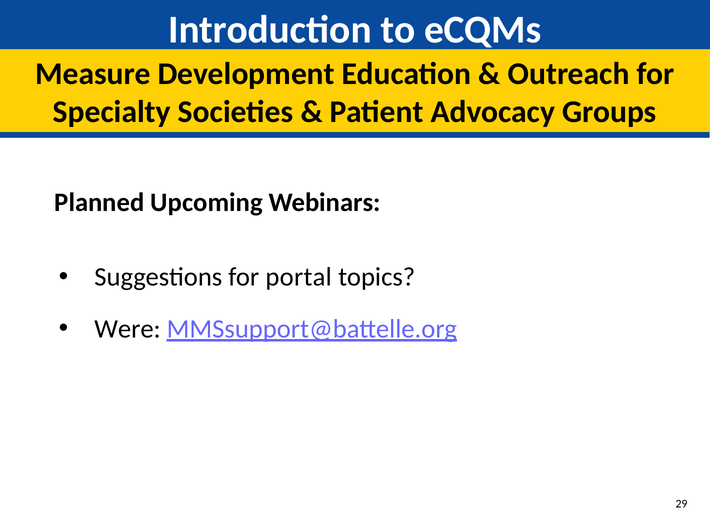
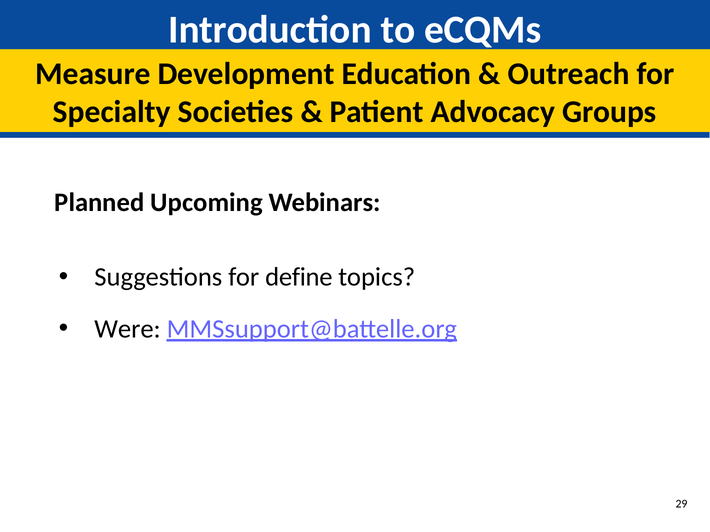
portal: portal -> define
